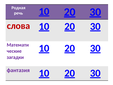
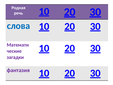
слова colour: red -> blue
